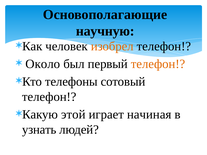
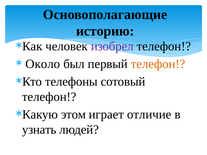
научную: научную -> историю
изобрел colour: orange -> purple
этой: этой -> этом
начиная: начиная -> отличие
